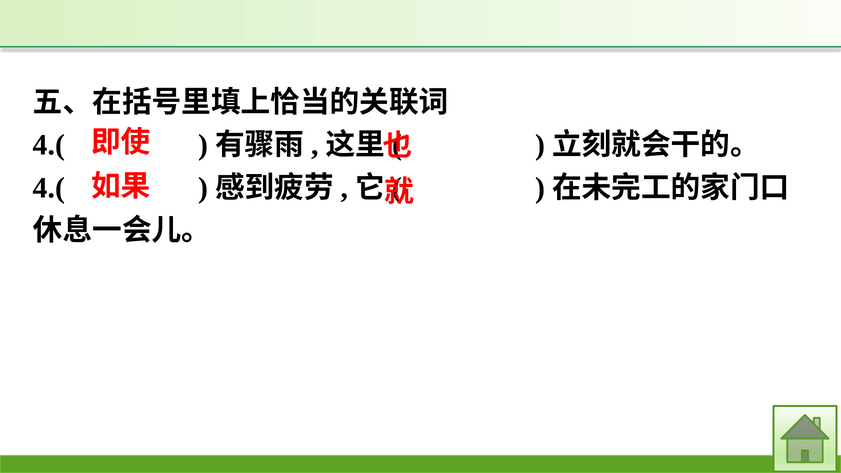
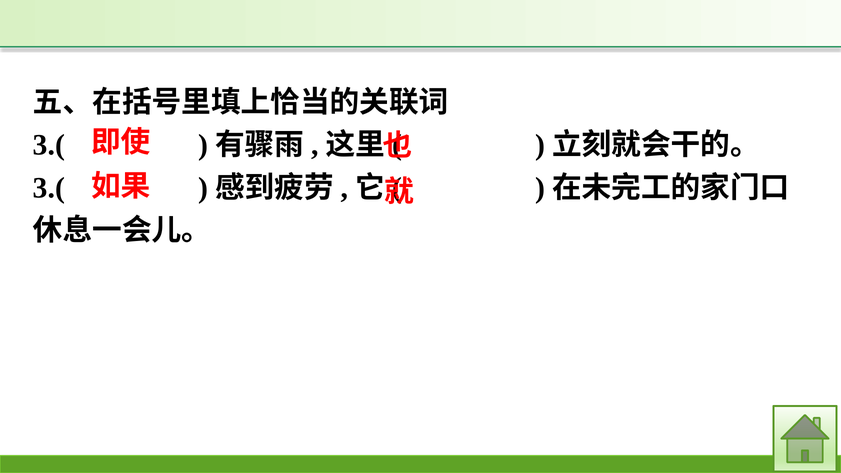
4.( at (49, 145): 4.( -> 3.(
4.( at (49, 188): 4.( -> 3.(
